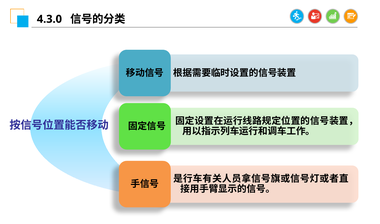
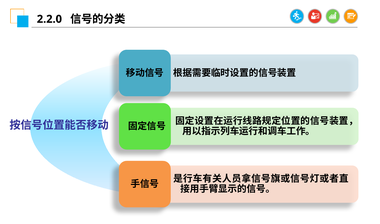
4.3.0: 4.3.0 -> 2.2.0
